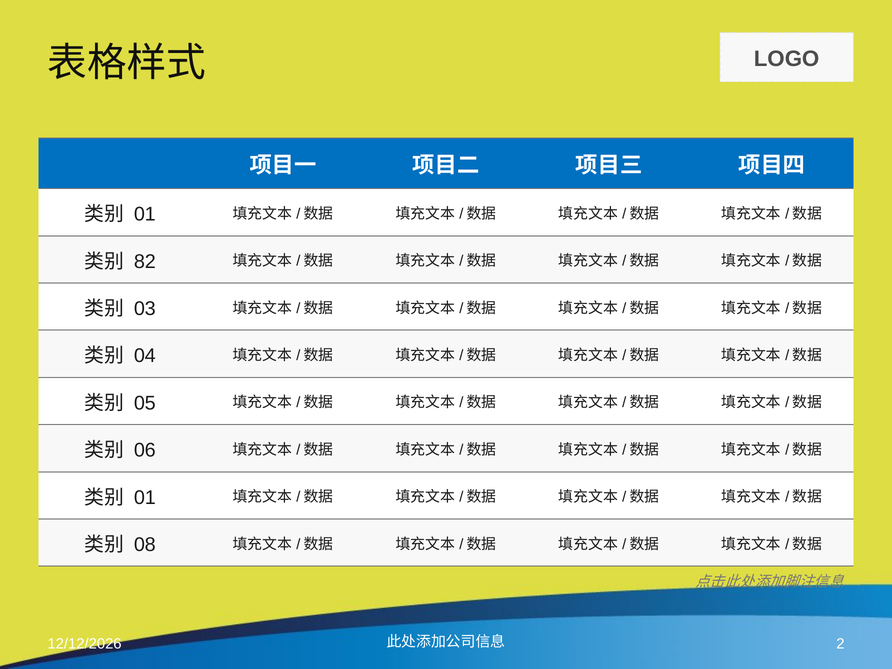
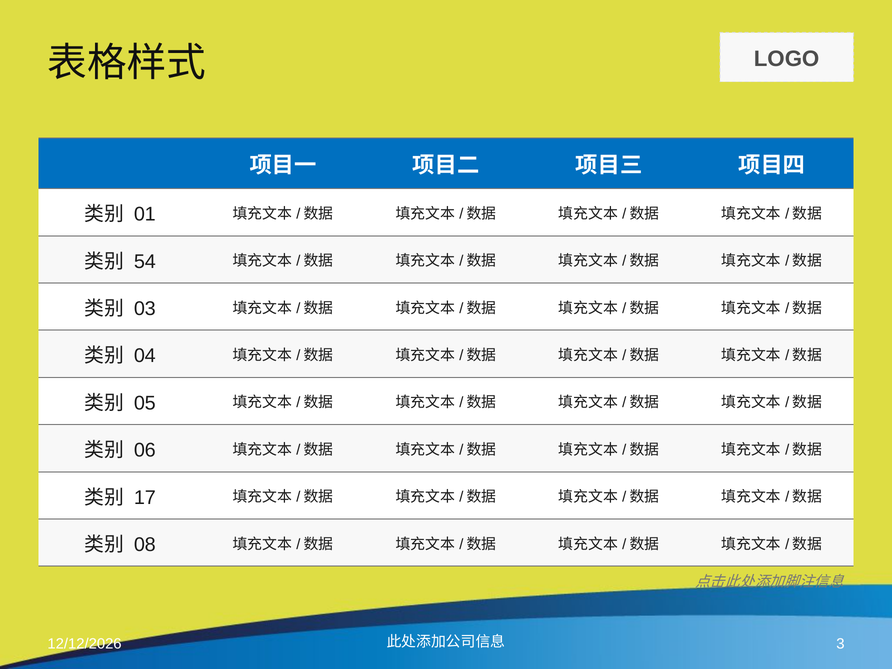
82: 82 -> 54
01 at (145, 497): 01 -> 17
2: 2 -> 3
